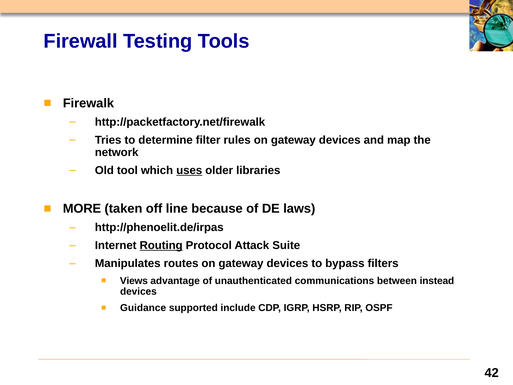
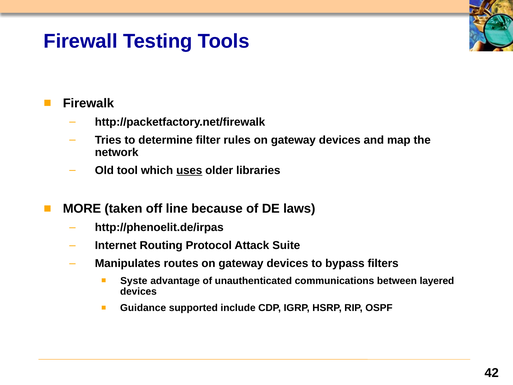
Routing underline: present -> none
Views: Views -> Syste
instead: instead -> layered
